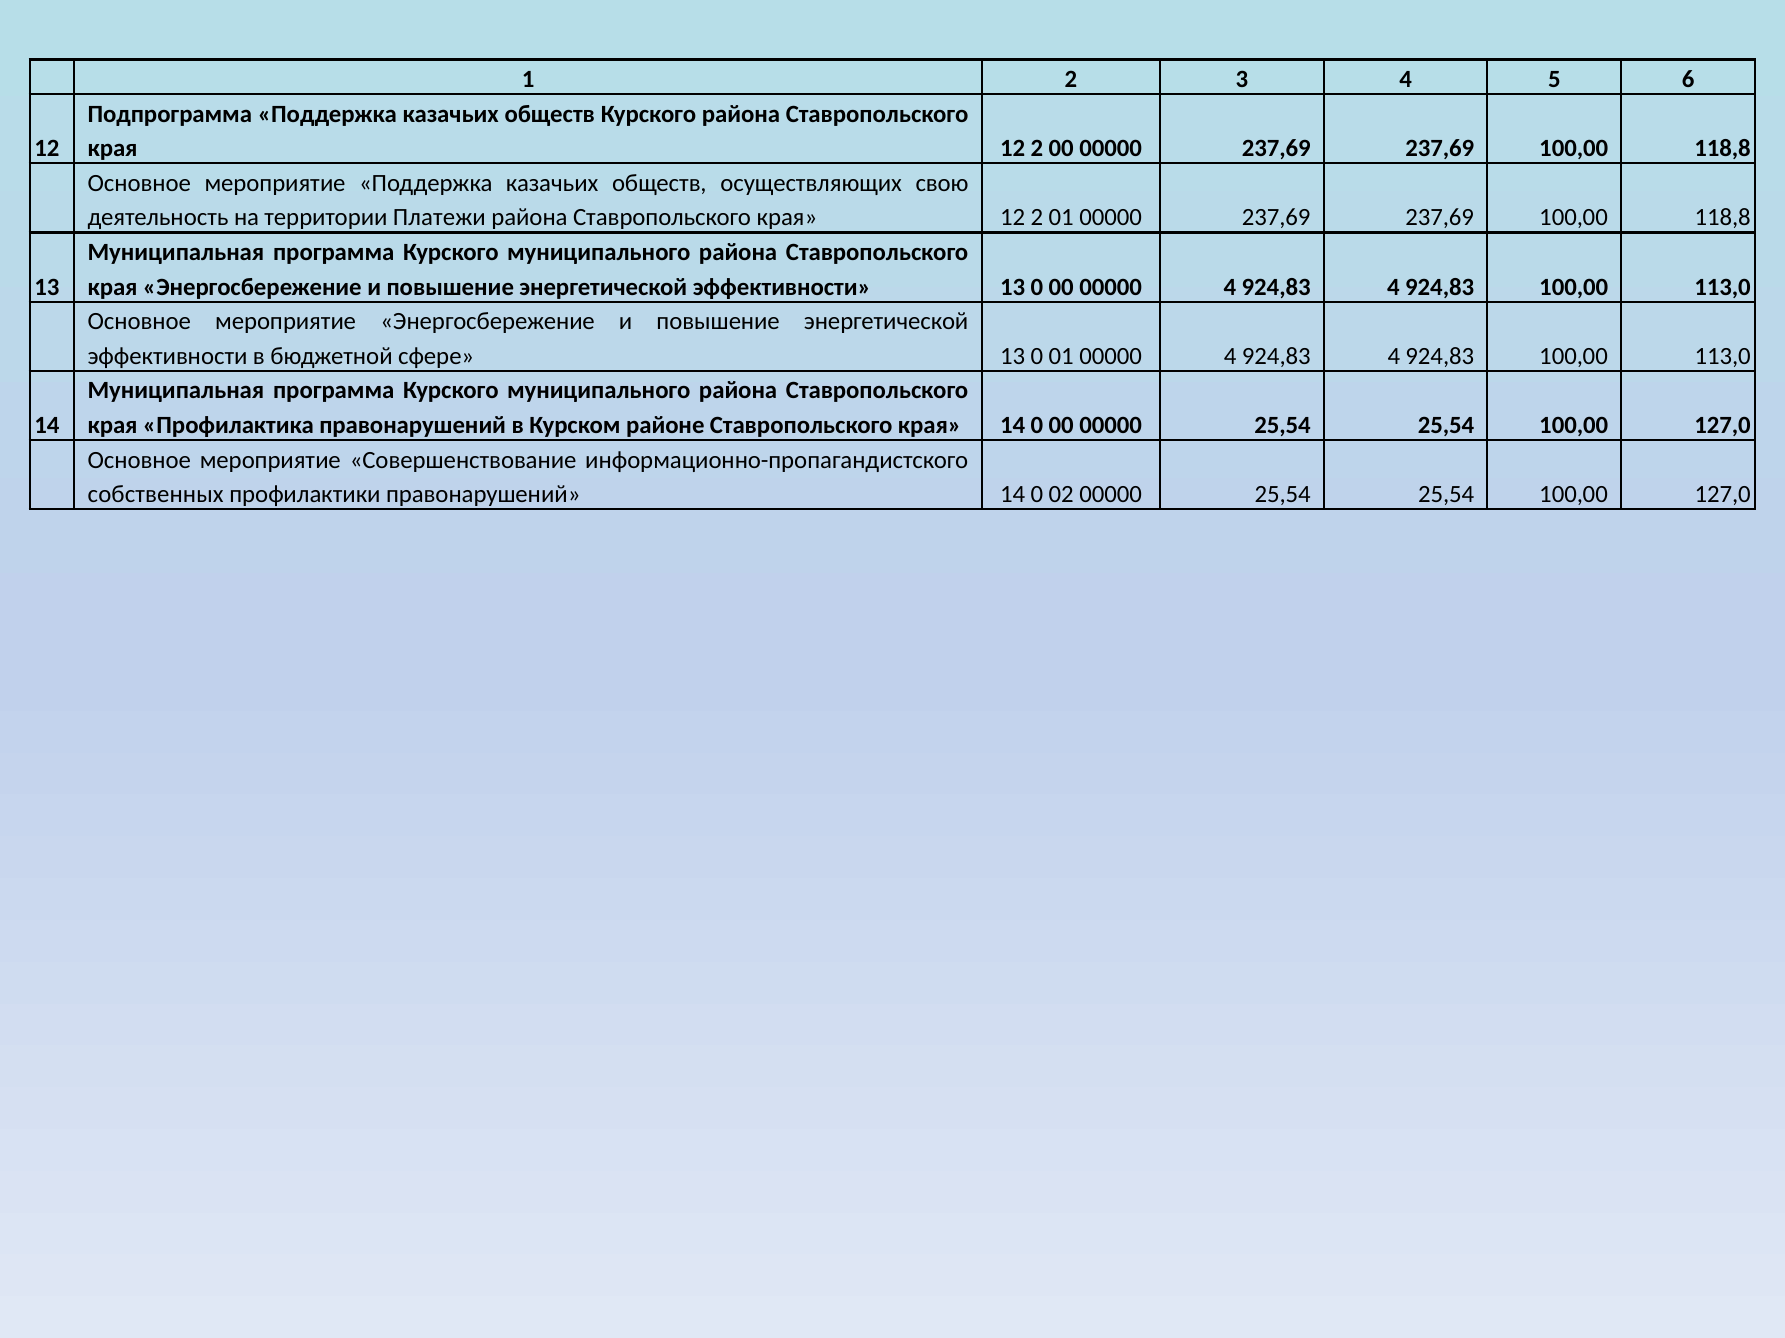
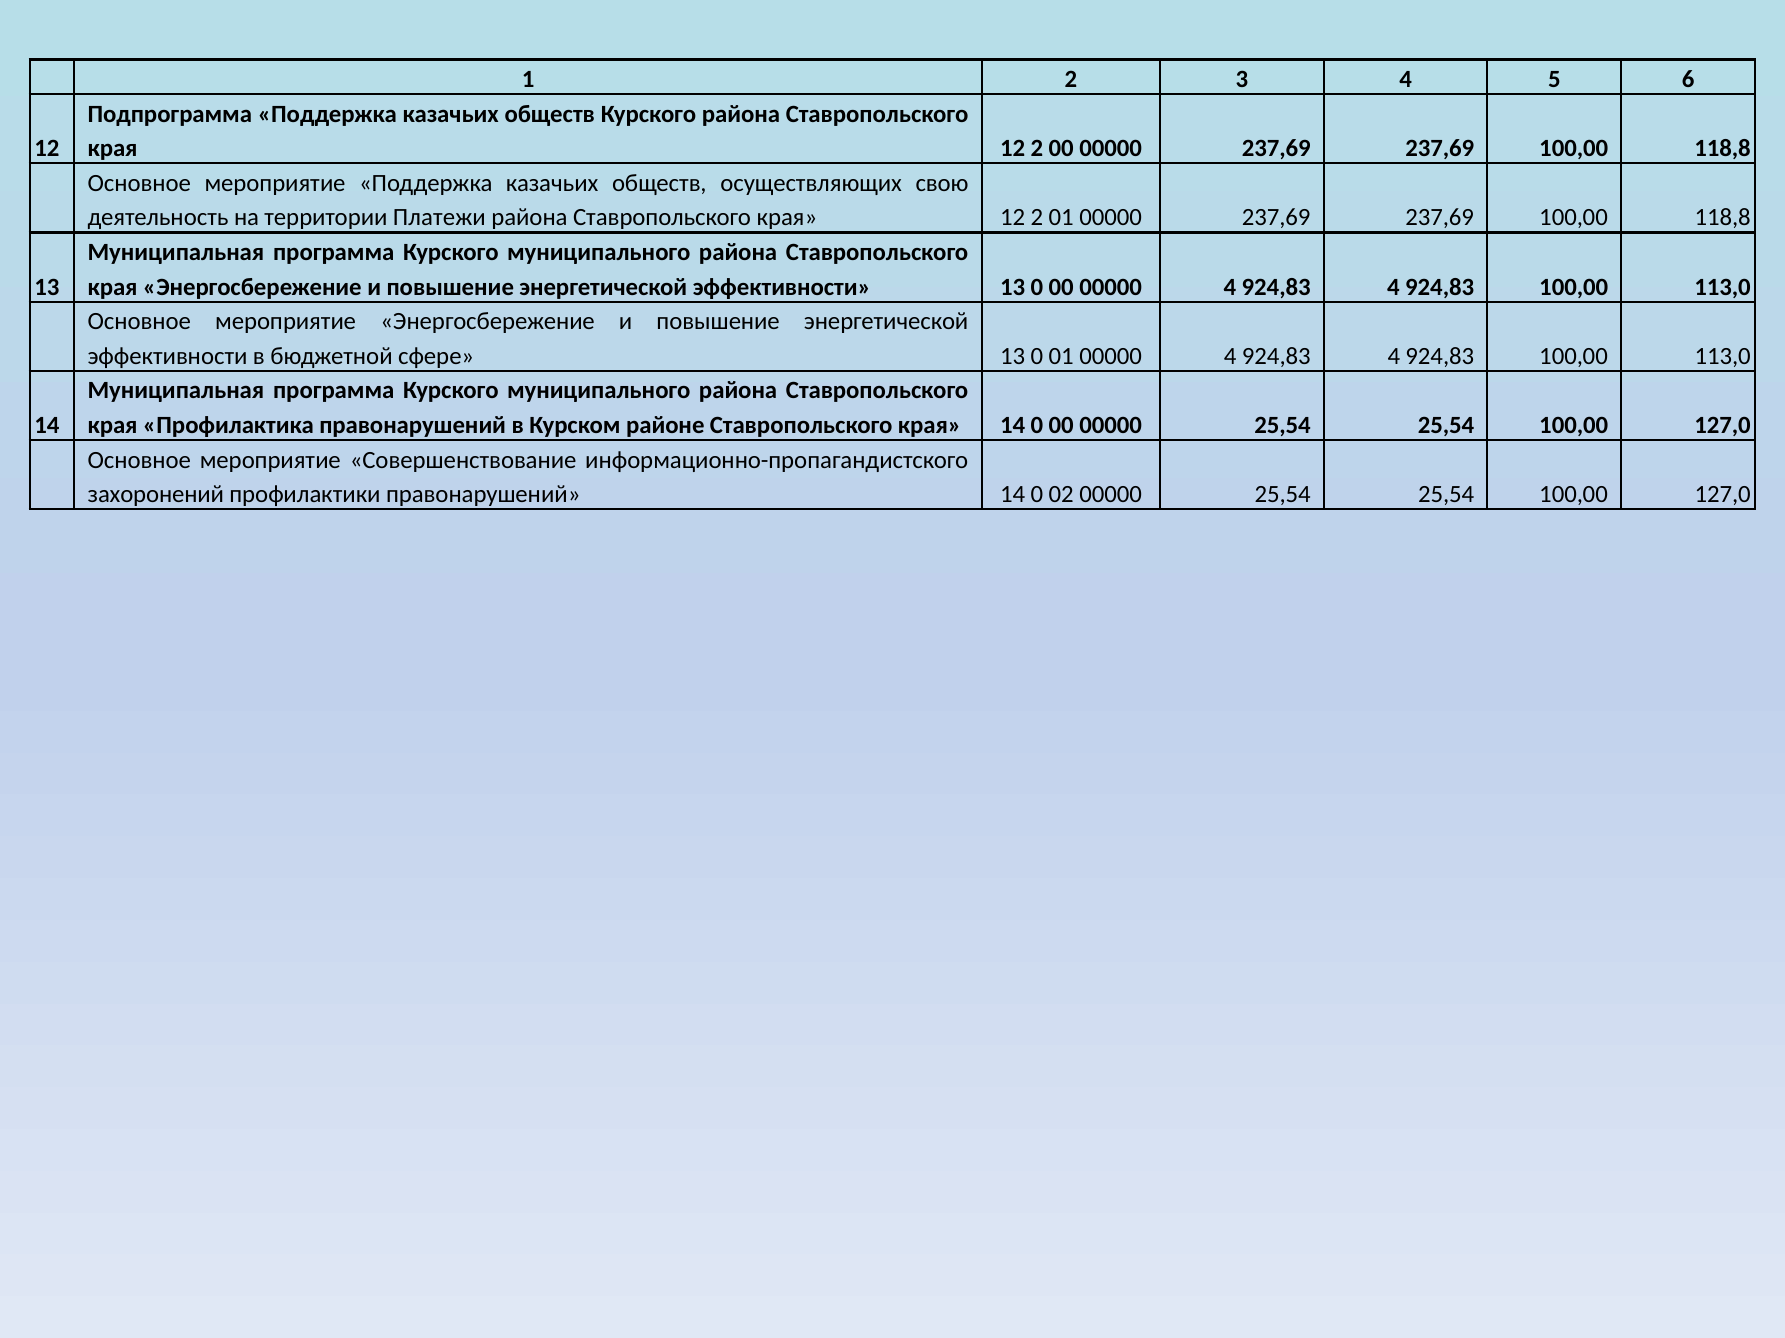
собственных: собственных -> захоронений
